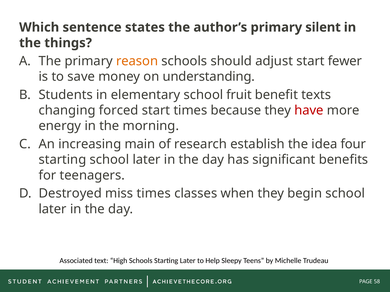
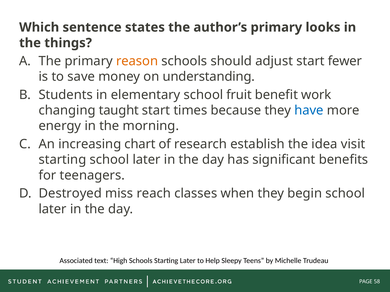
silent: silent -> looks
texts: texts -> work
forced: forced -> taught
have colour: red -> blue
main: main -> chart
four: four -> visit
miss times: times -> reach
